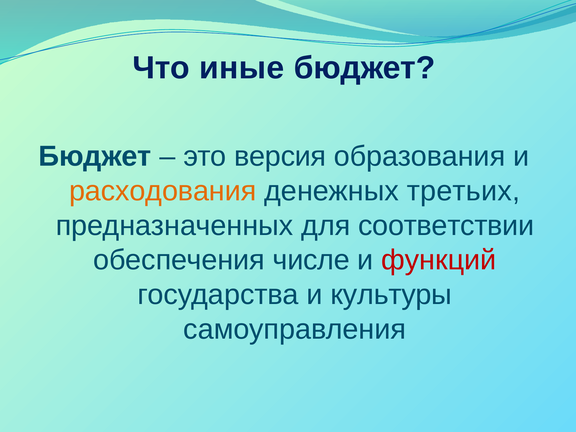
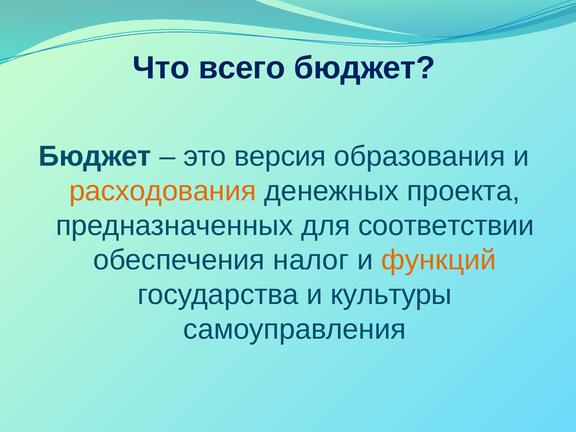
иные: иные -> всего
третьих: третьих -> проекта
числе: числе -> налог
функций colour: red -> orange
